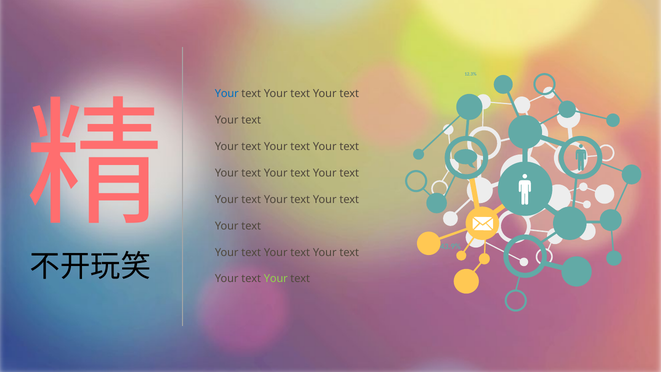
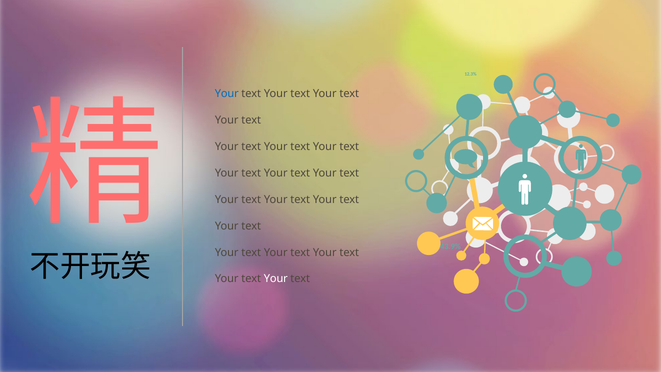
Your at (276, 279) colour: light green -> white
